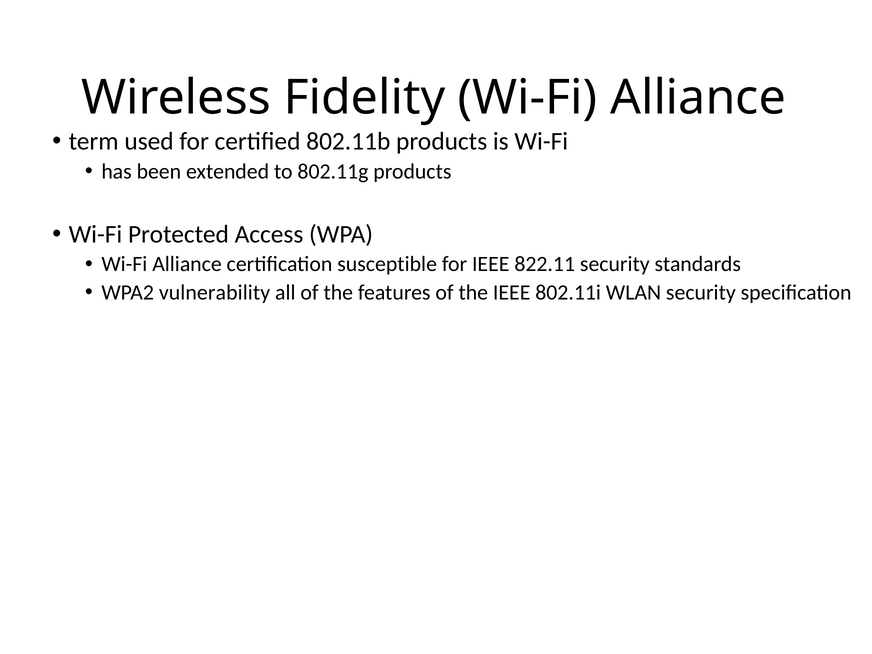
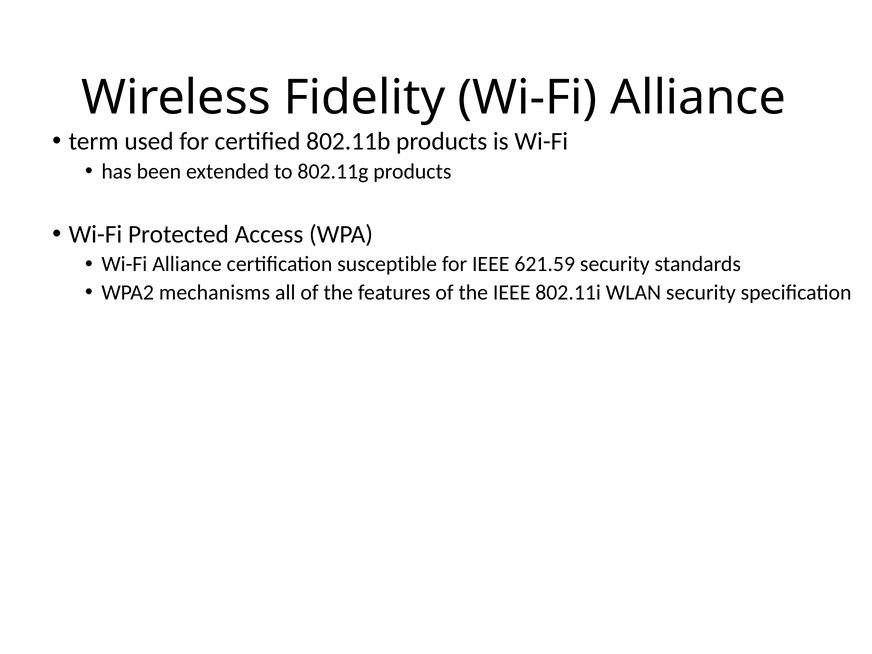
822.11: 822.11 -> 621.59
vulnerability: vulnerability -> mechanisms
